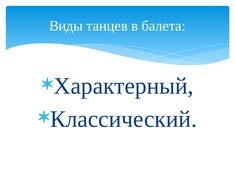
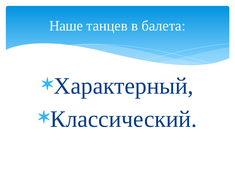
Виды: Виды -> Наше
